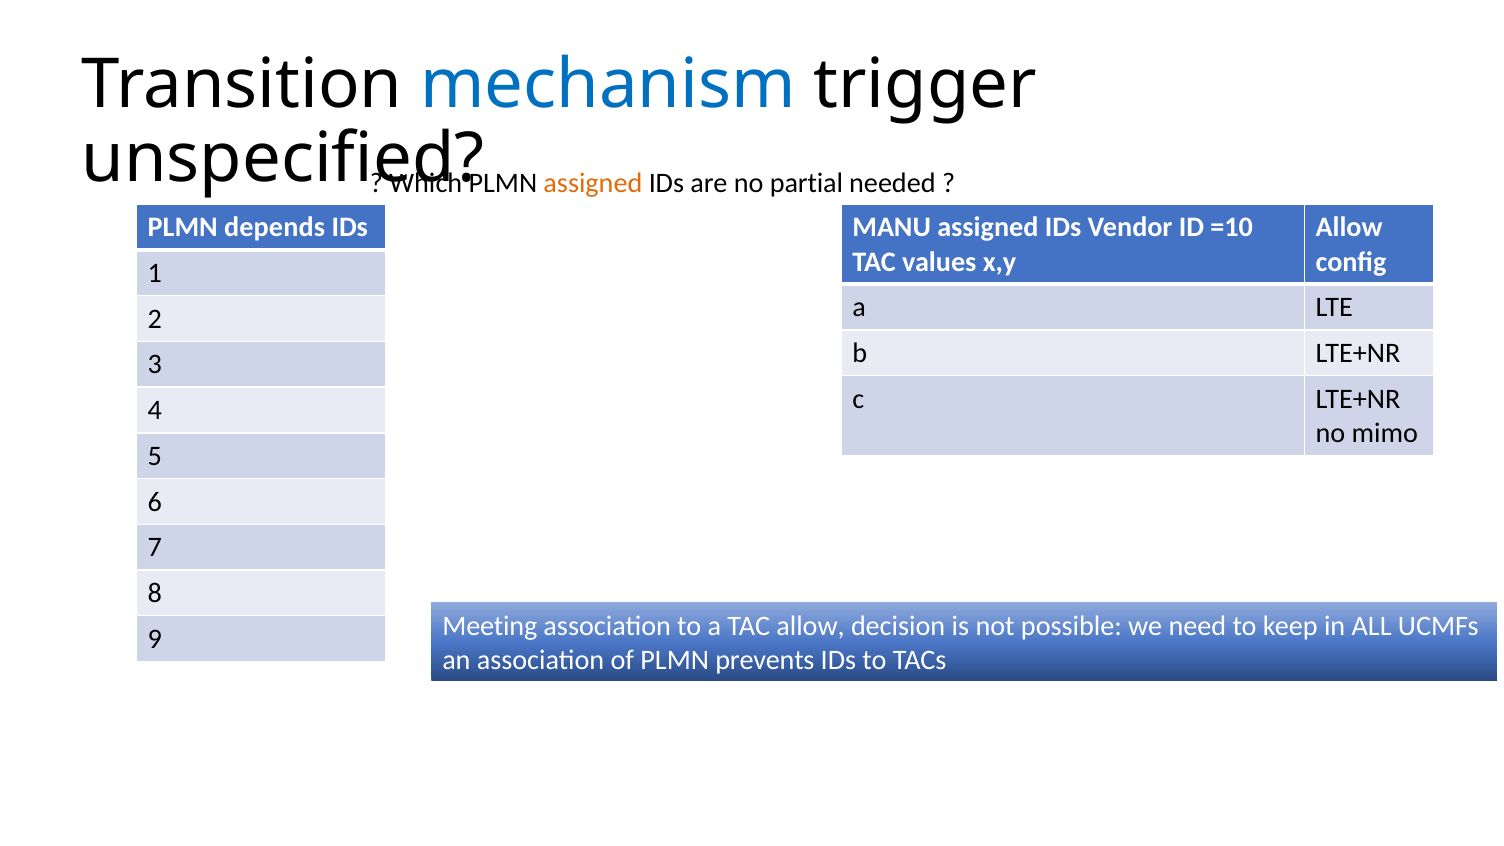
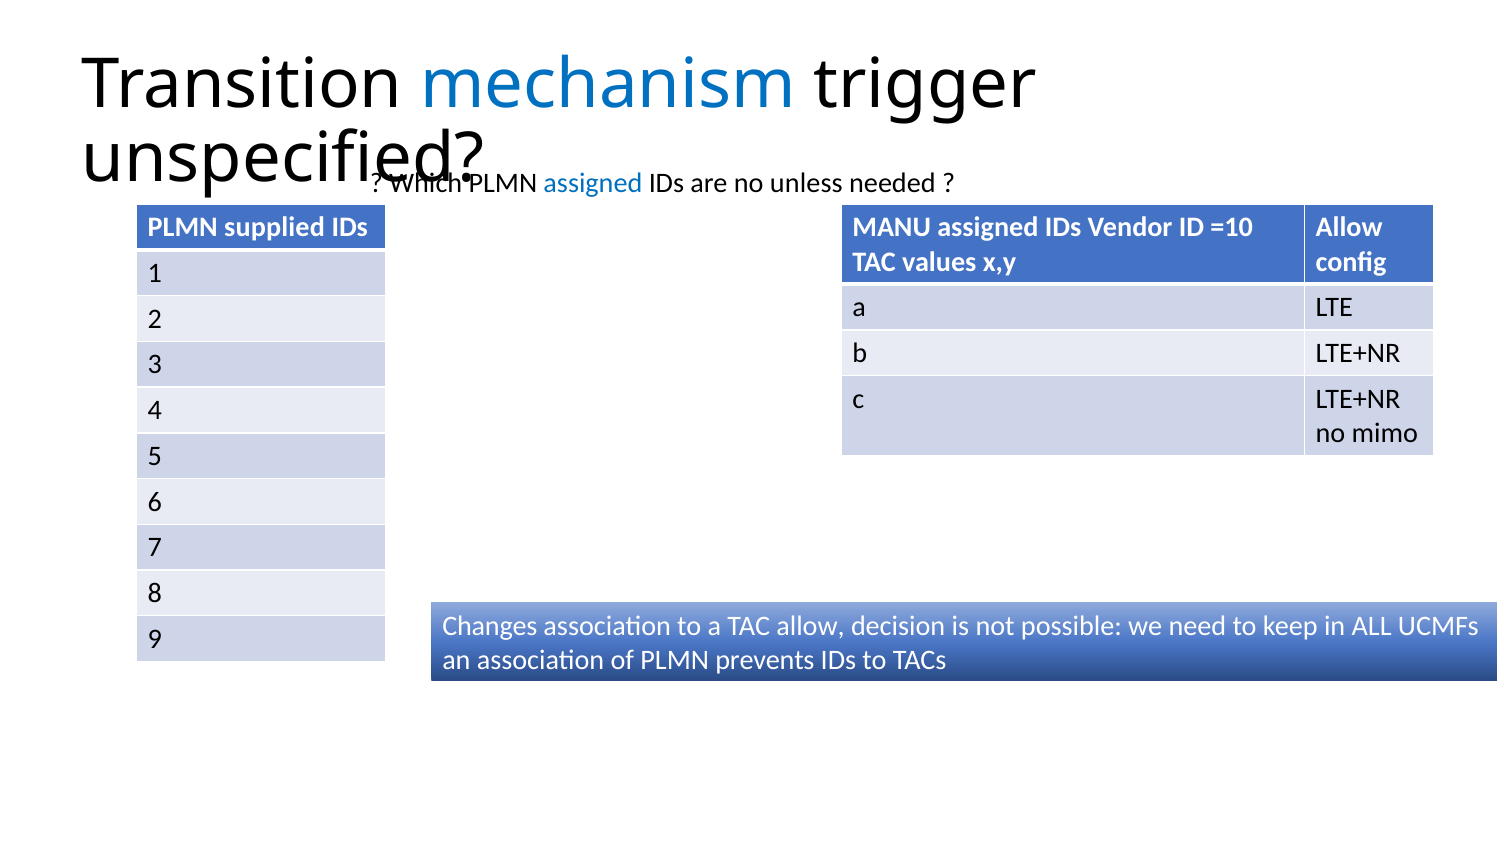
assigned at (593, 183) colour: orange -> blue
partial: partial -> unless
depends: depends -> supplied
Meeting: Meeting -> Changes
